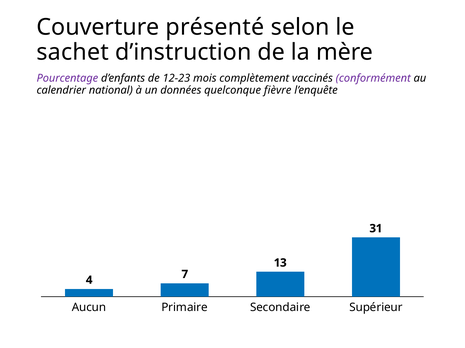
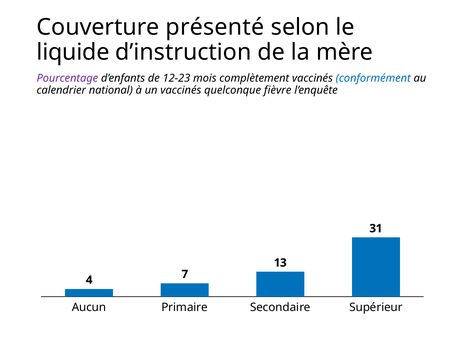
sachet: sachet -> liquide
conformément colour: purple -> blue
un données: données -> vaccinés
